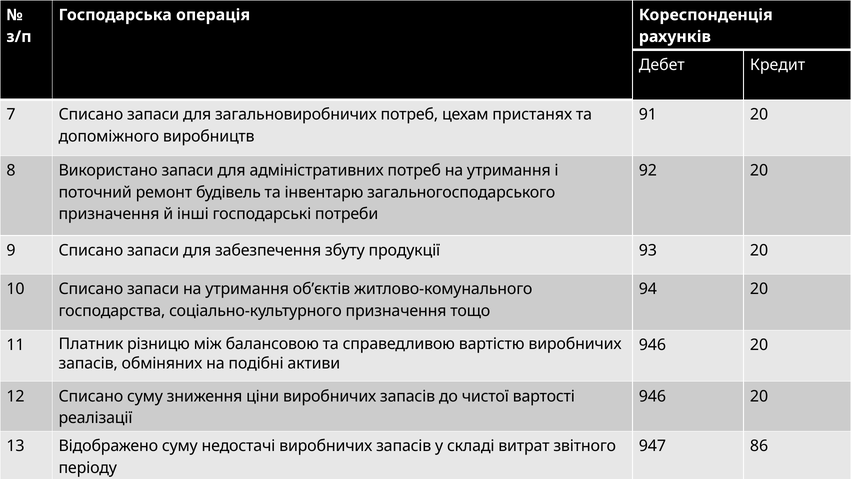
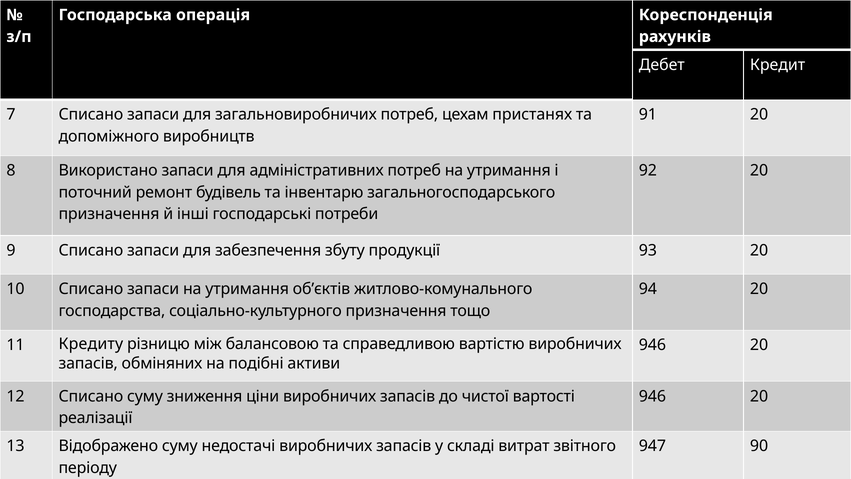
Платник: Платник -> Кредиту
86: 86 -> 90
